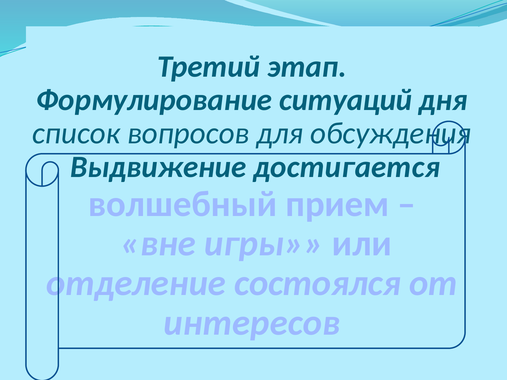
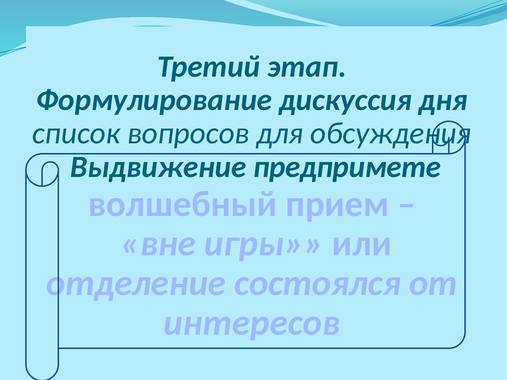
ситуаций: ситуаций -> дискуссия
достигается: достигается -> предпримете
